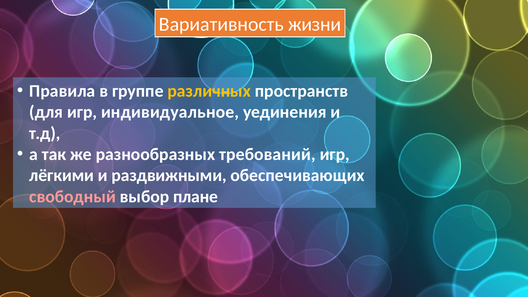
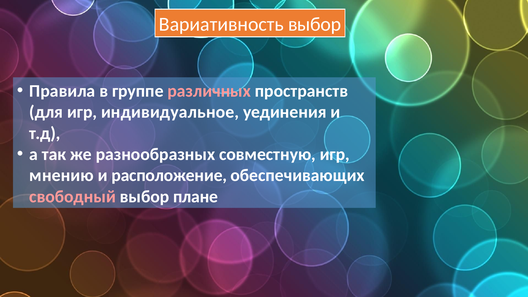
Вариативность жизни: жизни -> выбор
различных colour: yellow -> pink
требований: требований -> совместную
лёгкими: лёгкими -> мнению
раздвижными: раздвижными -> расположение
